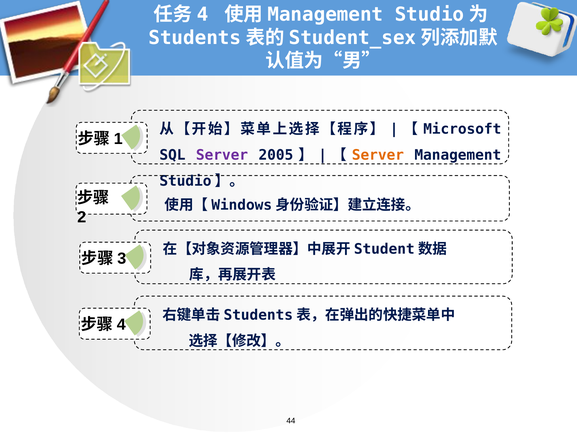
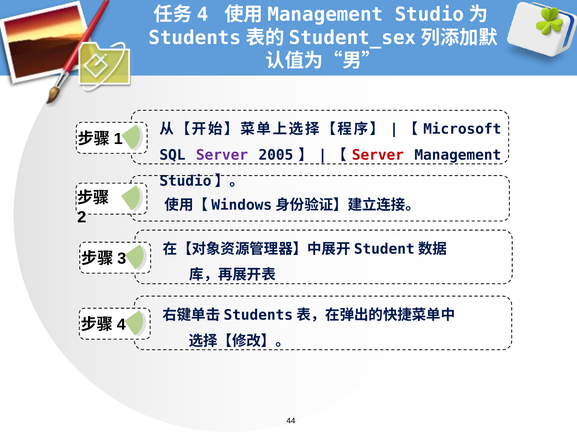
Server at (378, 155) colour: orange -> red
